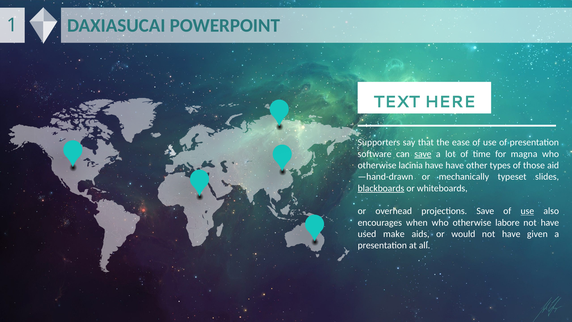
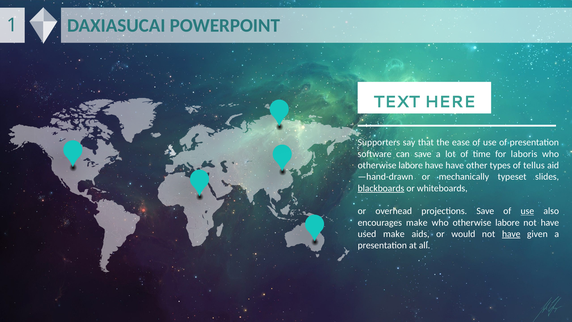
save at (423, 154) underline: present -> none
magna: magna -> laboris
lacinia at (411, 165): lacinia -> labore
those: those -> tellus
encourages when: when -> make
have at (511, 234) underline: none -> present
